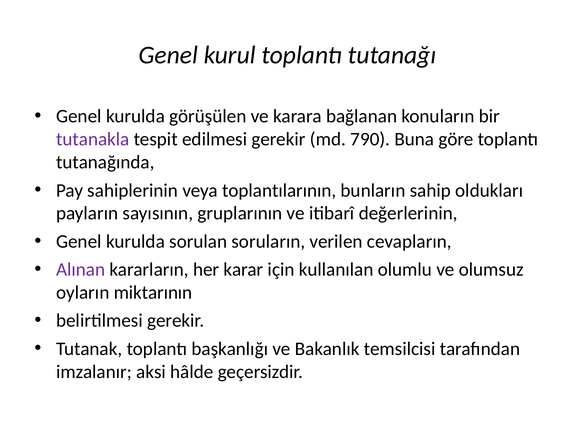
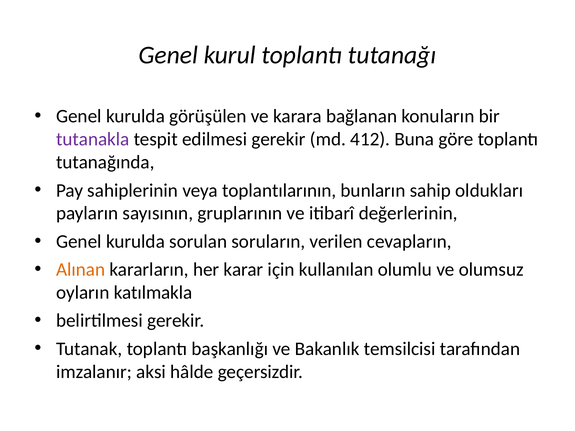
790: 790 -> 412
Alınan colour: purple -> orange
miktarının: miktarının -> katılmakla
